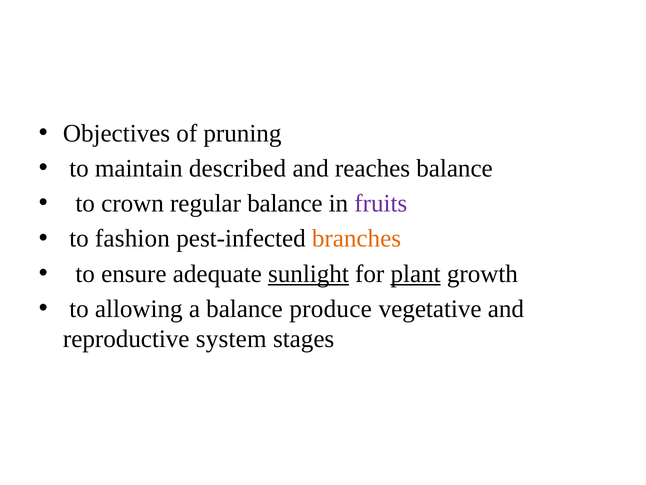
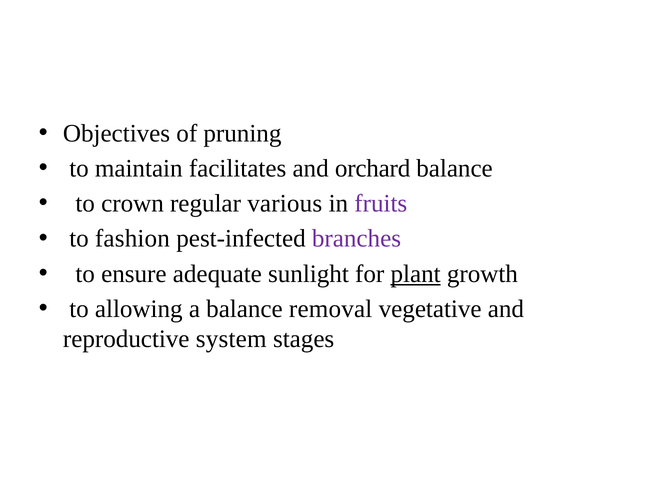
described: described -> facilitates
reaches: reaches -> orchard
regular balance: balance -> various
branches colour: orange -> purple
sunlight underline: present -> none
produce: produce -> removal
